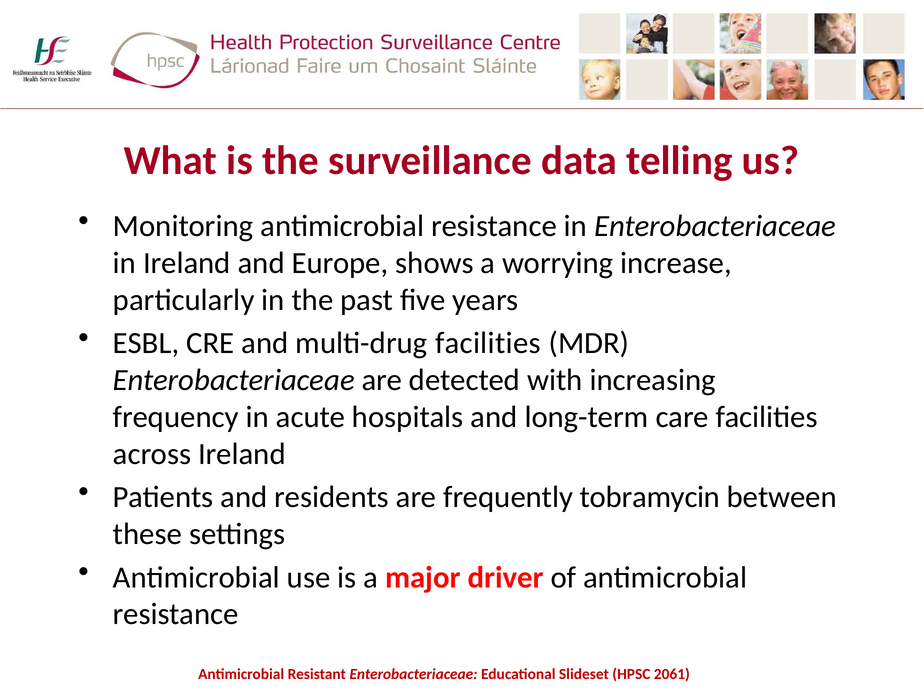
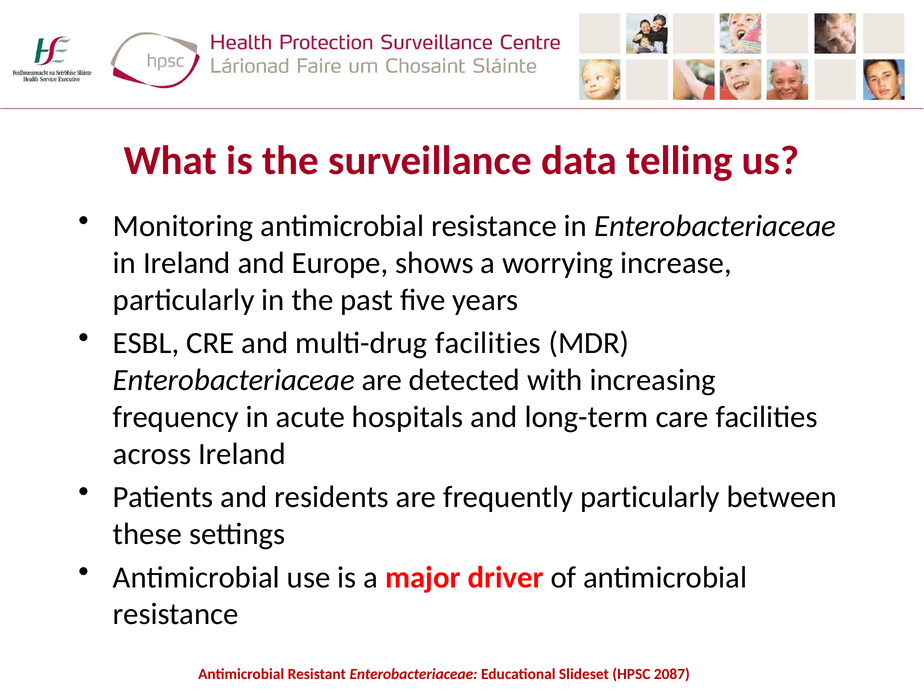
frequently tobramycin: tobramycin -> particularly
2061: 2061 -> 2087
